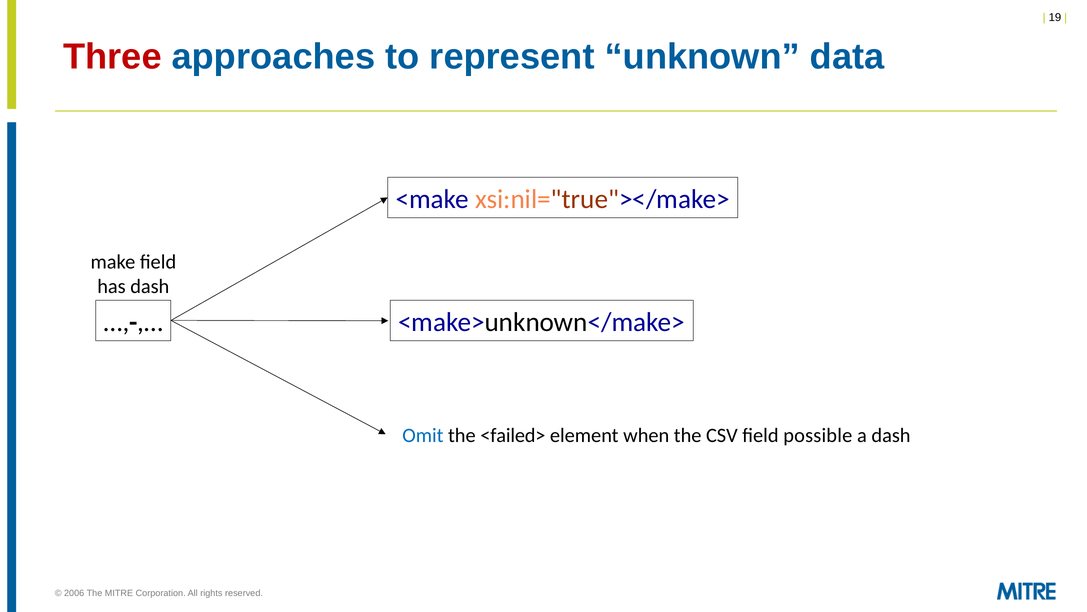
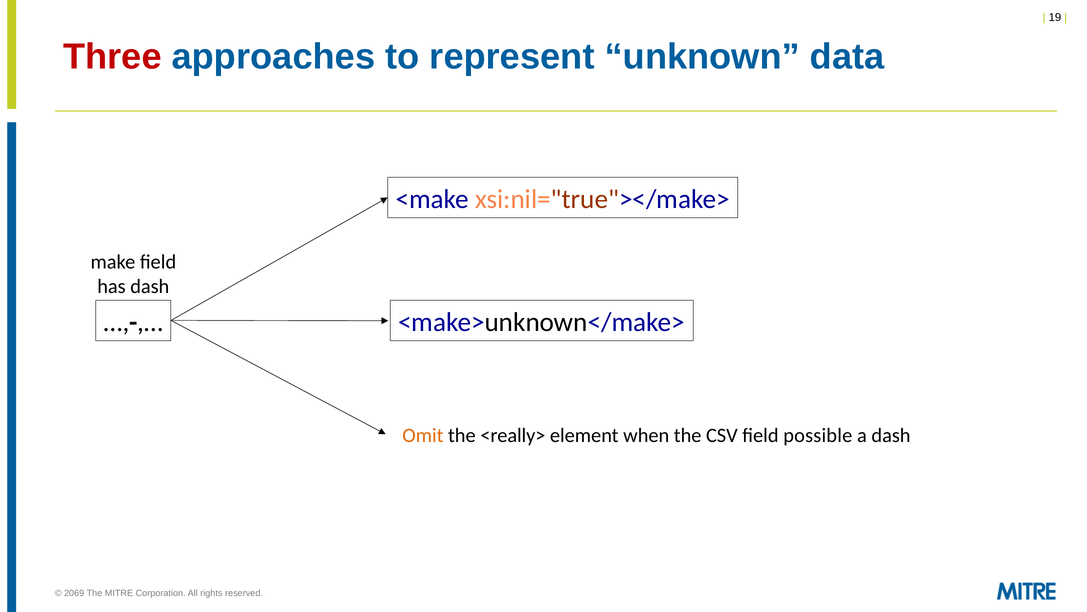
Omit colour: blue -> orange
<failed>: <failed> -> <really>
2006: 2006 -> 2069
